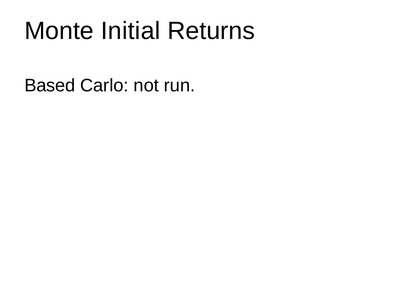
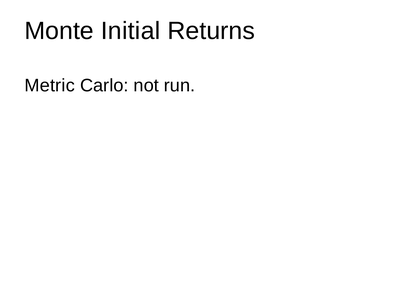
Based: Based -> Metric
